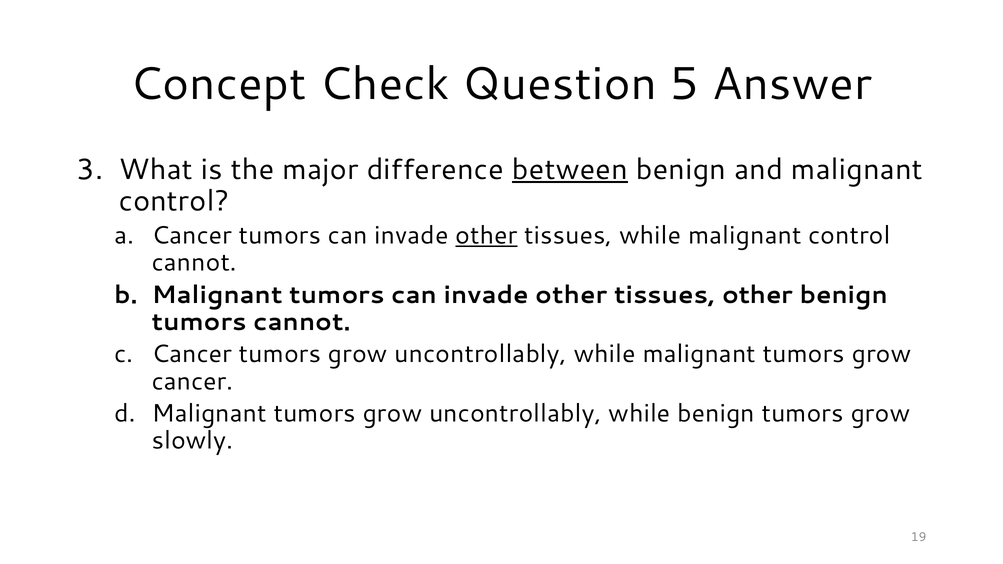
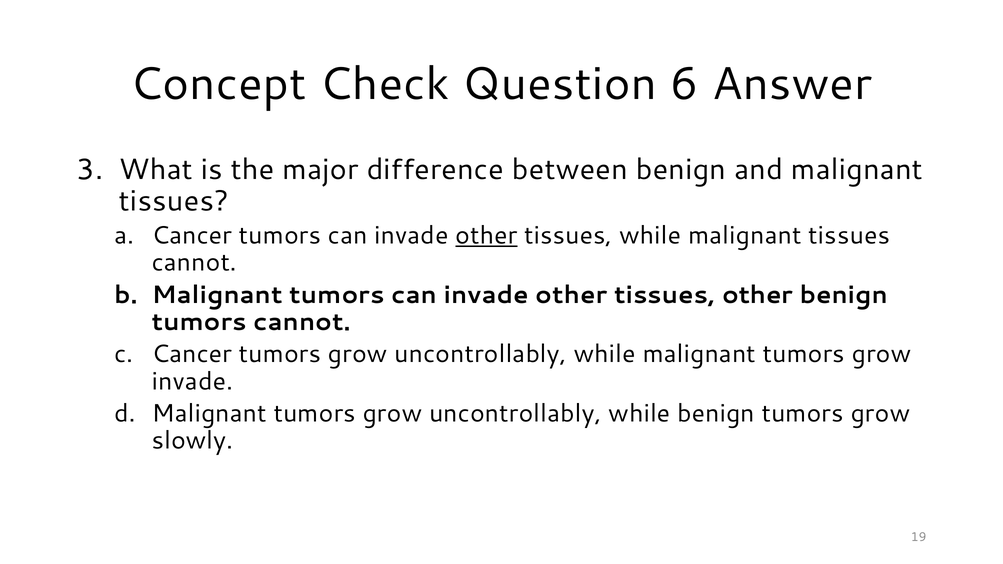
5: 5 -> 6
between underline: present -> none
control at (174, 201): control -> tissues
while malignant control: control -> tissues
cancer at (193, 381): cancer -> invade
